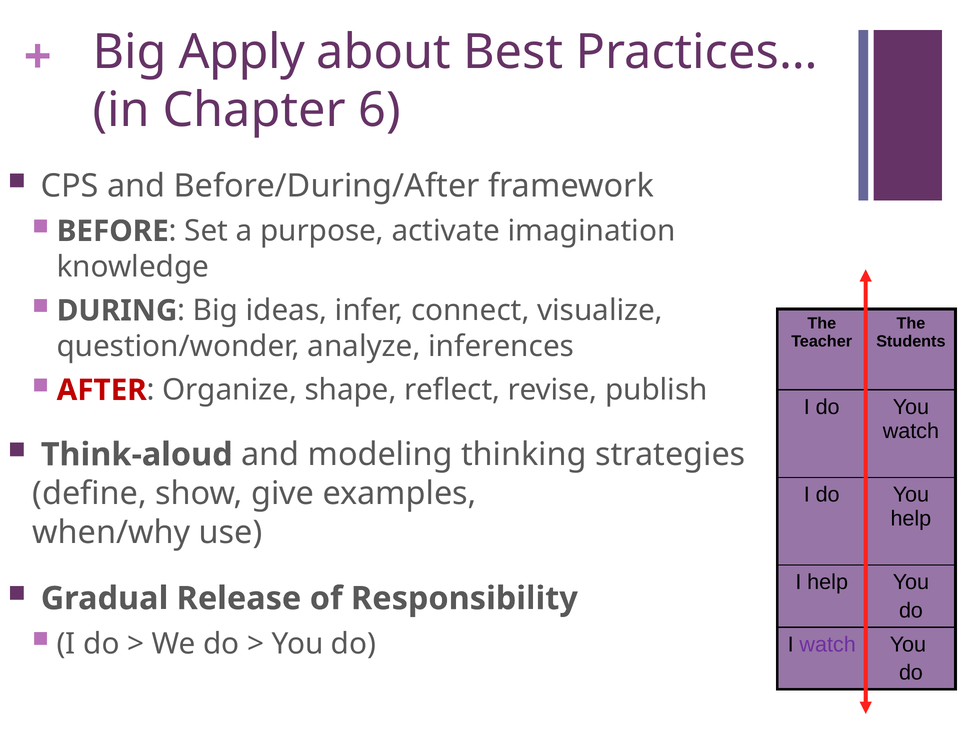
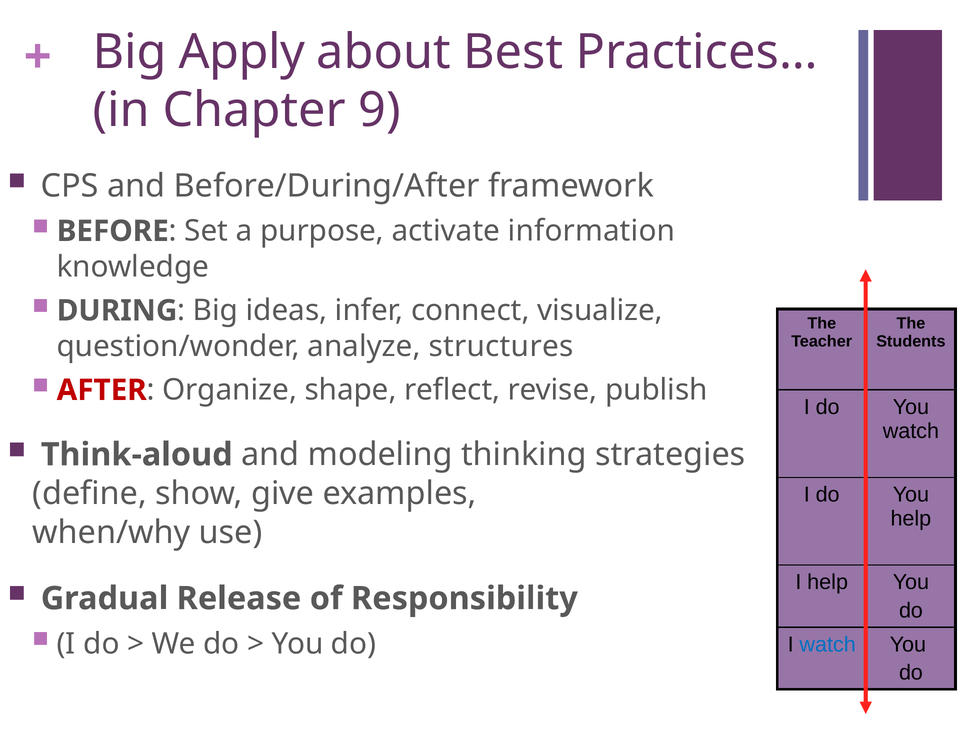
6: 6 -> 9
imagination: imagination -> information
inferences: inferences -> structures
watch at (828, 644) colour: purple -> blue
